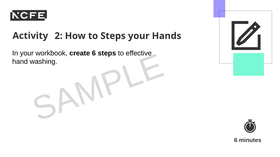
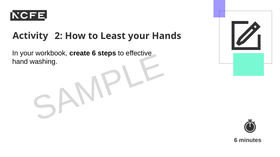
to Steps: Steps -> Least
